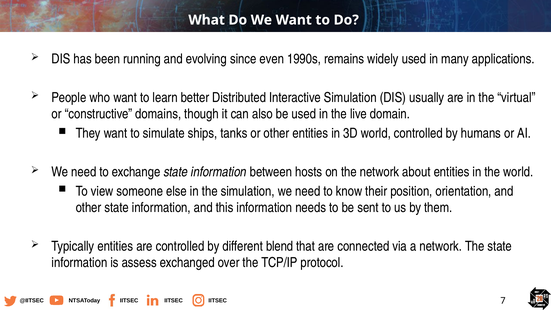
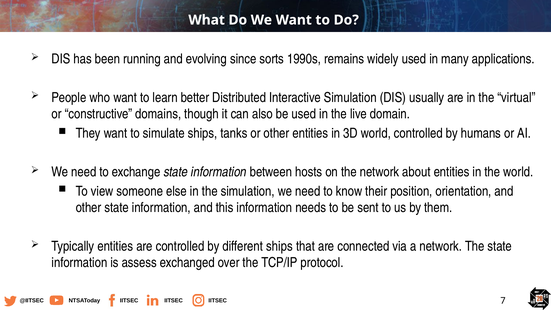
even: even -> sorts
different blend: blend -> ships
